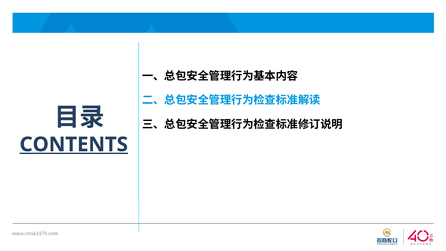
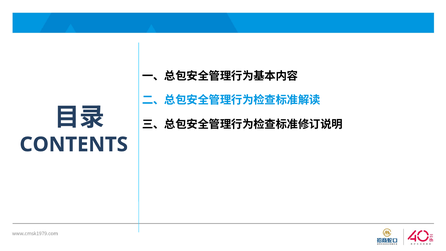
CONTENTS underline: present -> none
